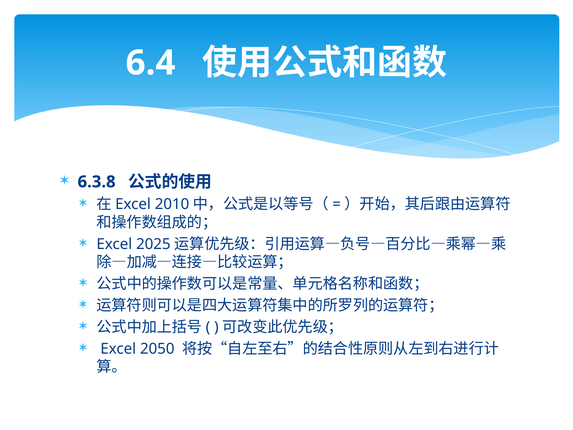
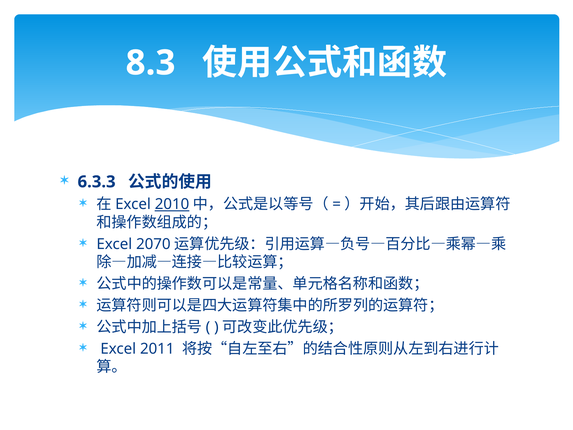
6.4: 6.4 -> 8.3
6.3.8: 6.3.8 -> 6.3.3
2010 underline: none -> present
2025: 2025 -> 2070
2050: 2050 -> 2011
